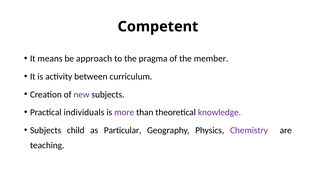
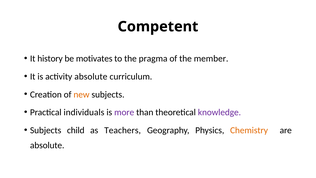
means: means -> history
approach: approach -> motivates
activity between: between -> absolute
new colour: purple -> orange
Particular: Particular -> Teachers
Chemistry colour: purple -> orange
teaching at (47, 145): teaching -> absolute
